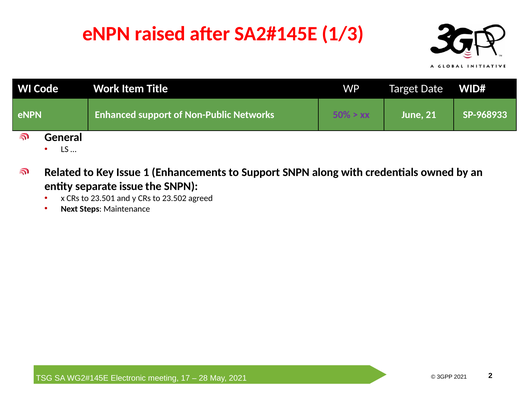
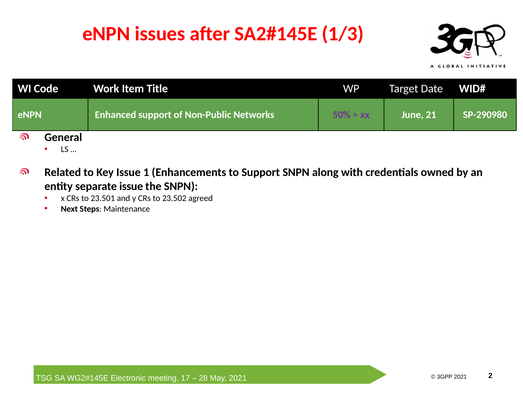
raised: raised -> issues
SP-968933: SP-968933 -> SP-290980
